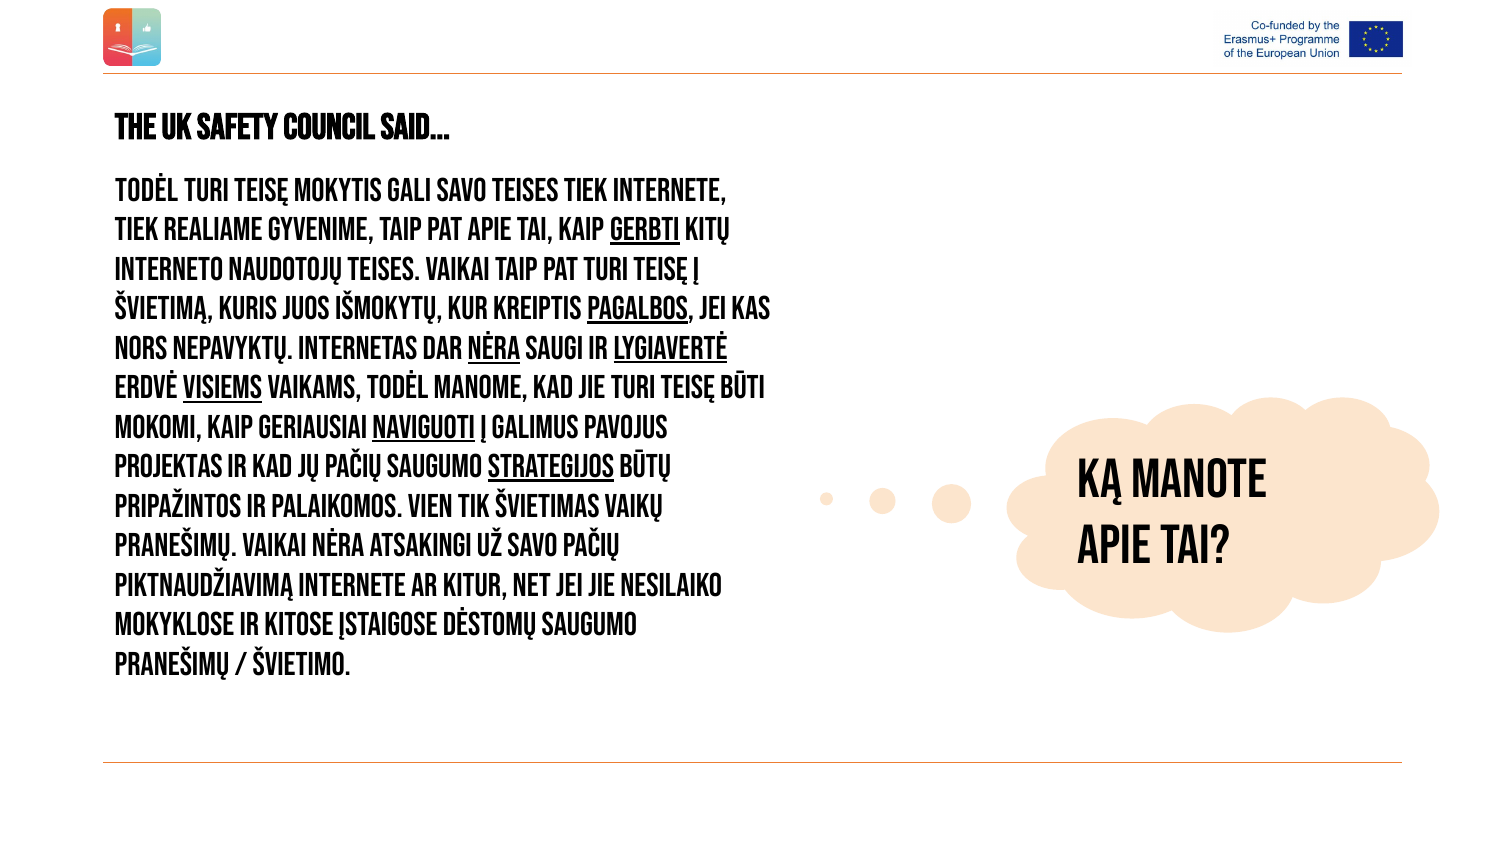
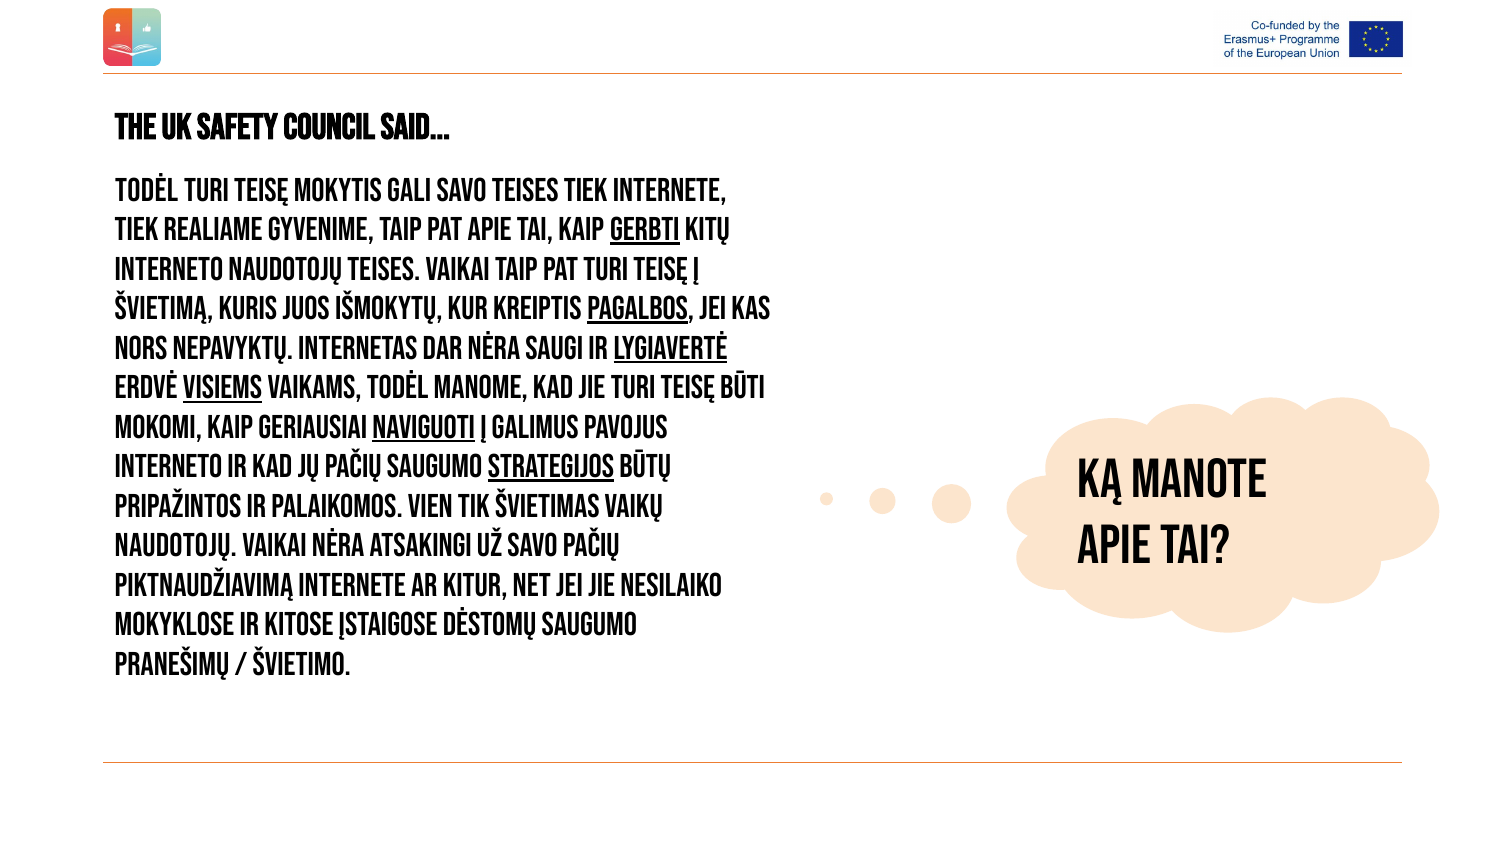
nėra at (494, 348) underline: present -> none
projektas at (169, 467): projektas -> interneto
pranešimų at (176, 546): pranešimų -> naudotojų
